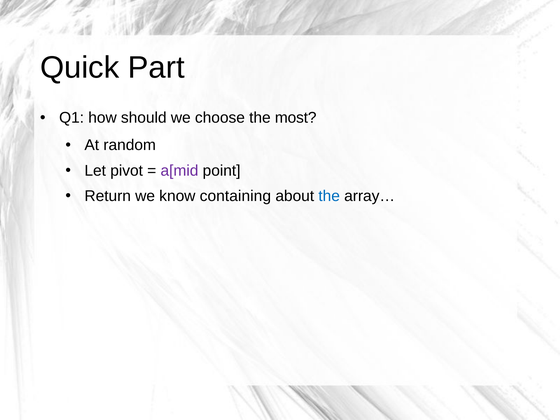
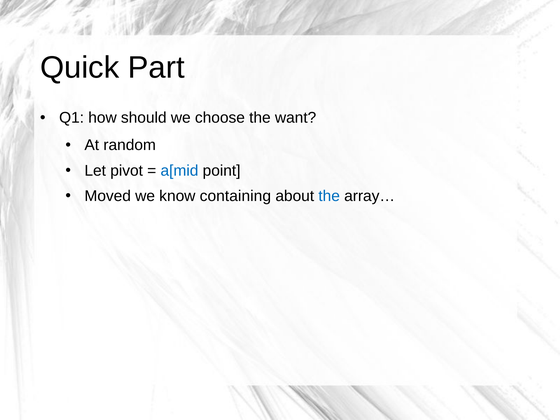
most: most -> want
a[mid colour: purple -> blue
Return: Return -> Moved
